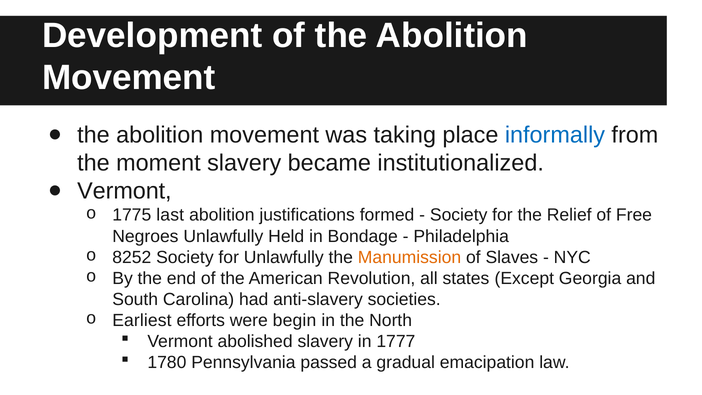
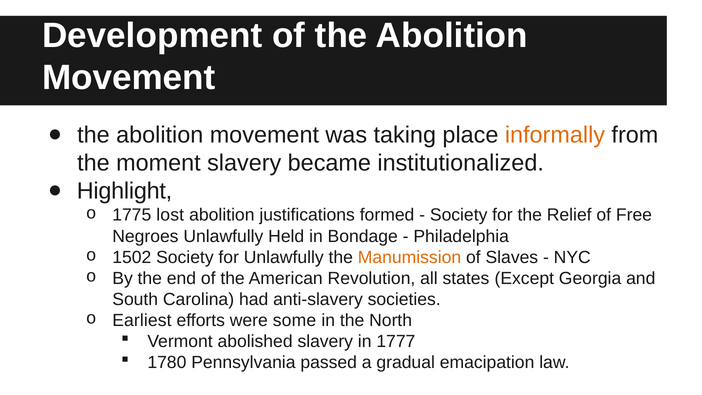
informally colour: blue -> orange
Vermont at (124, 191): Vermont -> Highlight
last: last -> lost
8252: 8252 -> 1502
begin: begin -> some
